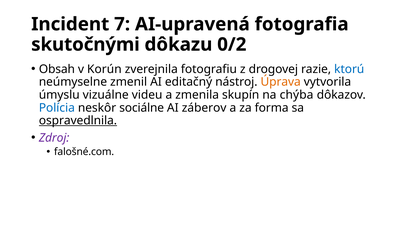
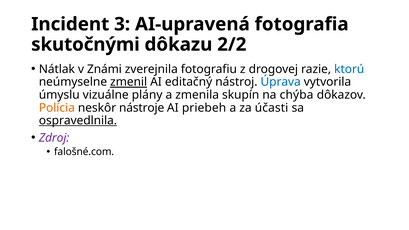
7: 7 -> 3
0/2: 0/2 -> 2/2
Obsah: Obsah -> Nátlak
Korún: Korún -> Známi
zmenil underline: none -> present
Úprava colour: orange -> blue
videu: videu -> plány
Polícia colour: blue -> orange
sociálne: sociálne -> nástroje
záberov: záberov -> priebeh
forma: forma -> účasti
